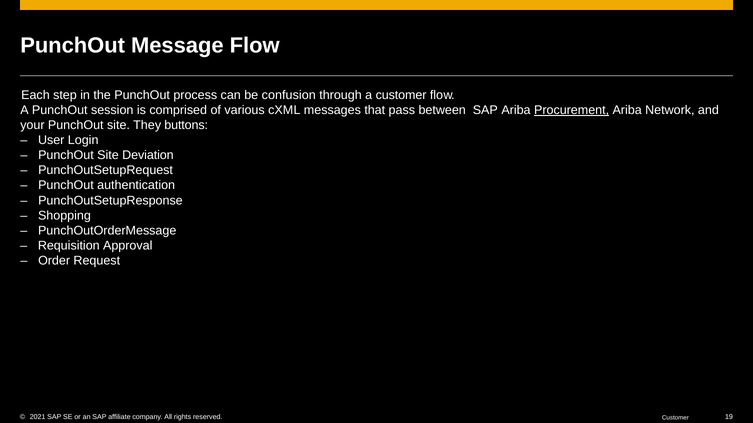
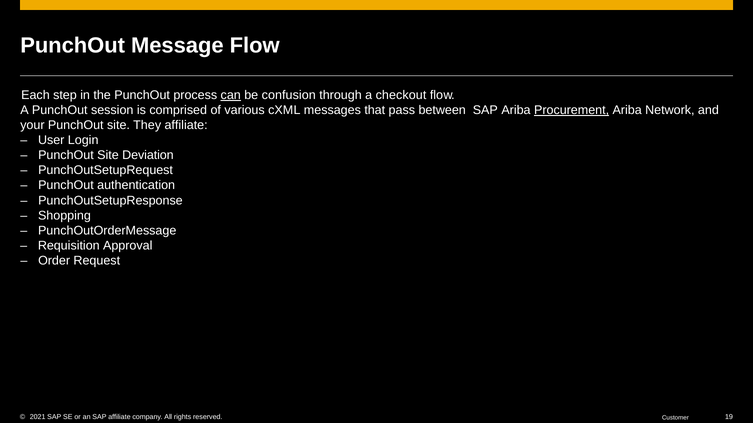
can underline: none -> present
a customer: customer -> checkout
They buttons: buttons -> affiliate
